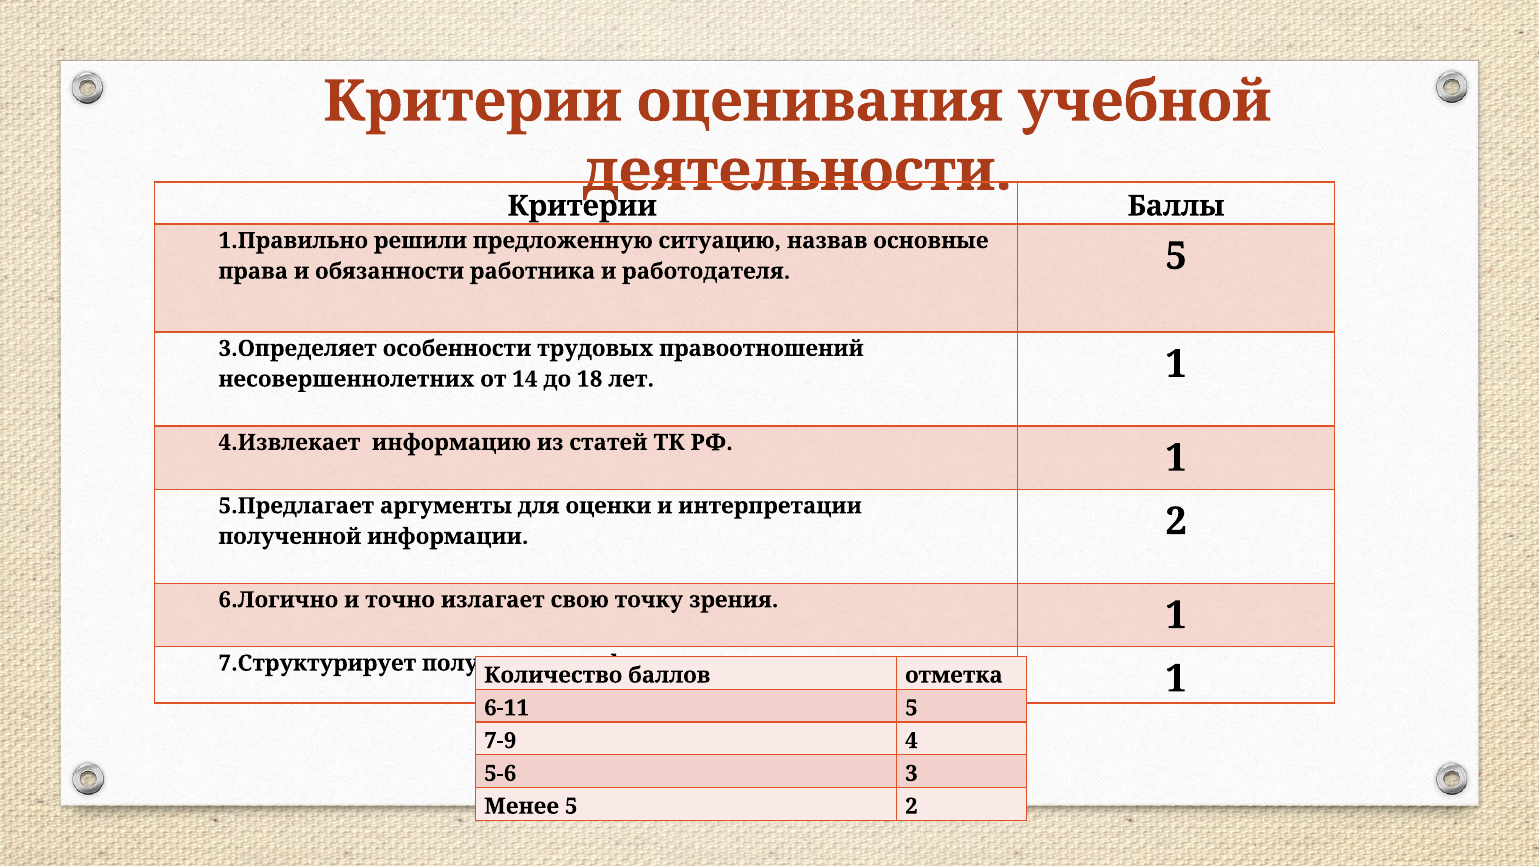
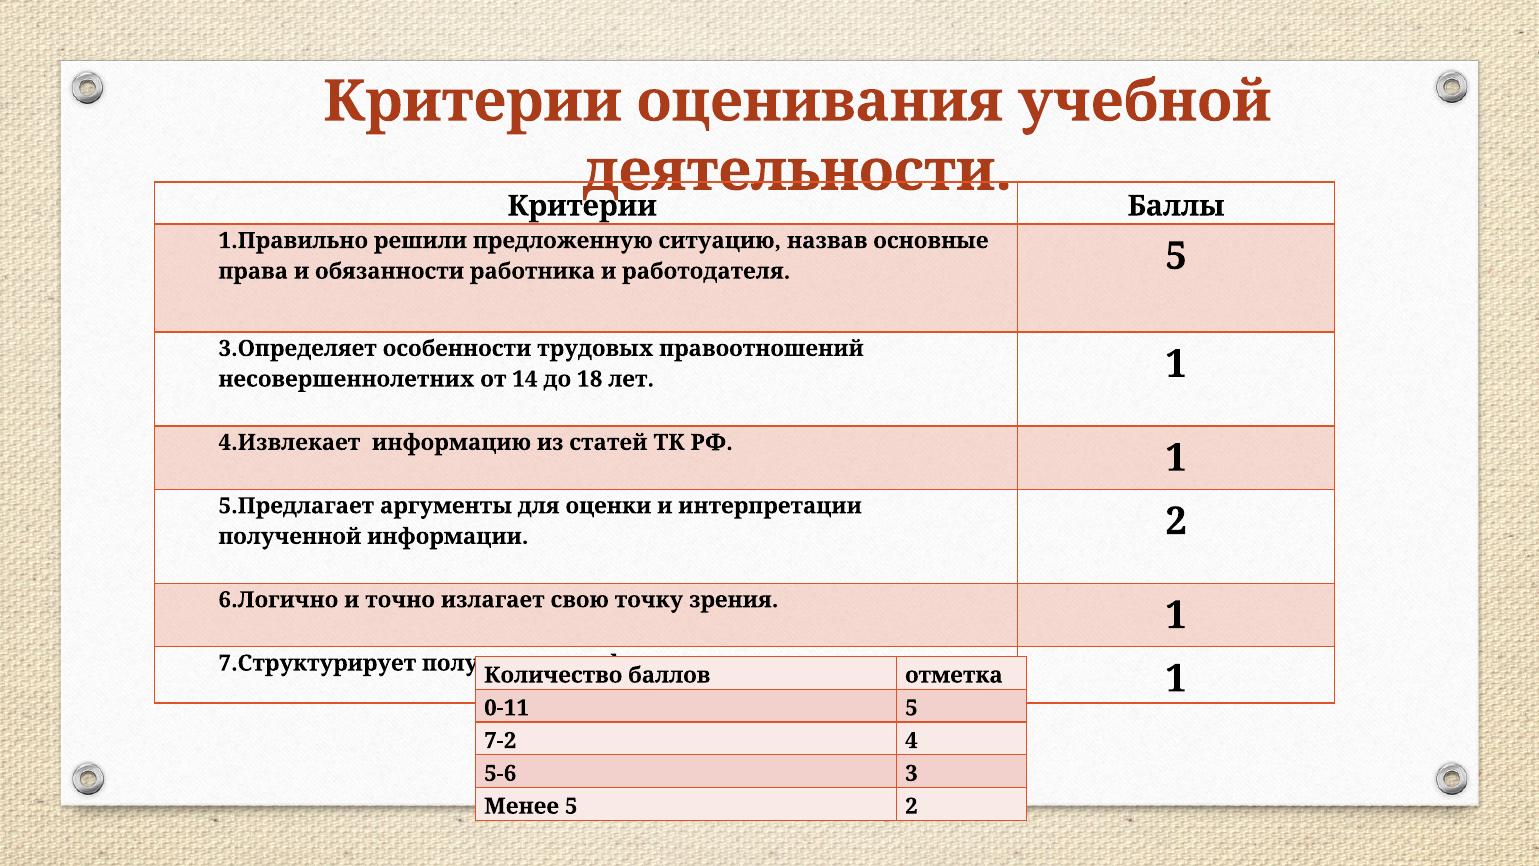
6-11: 6-11 -> 0-11
7-9: 7-9 -> 7-2
